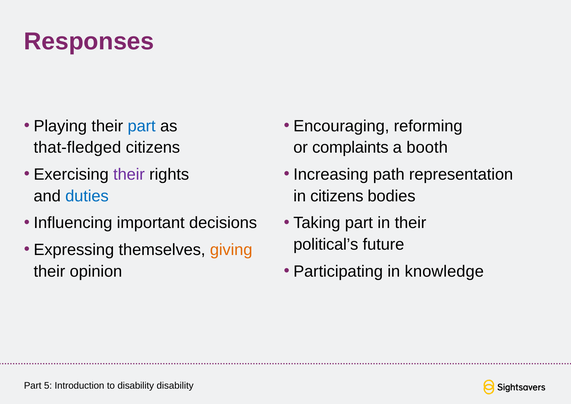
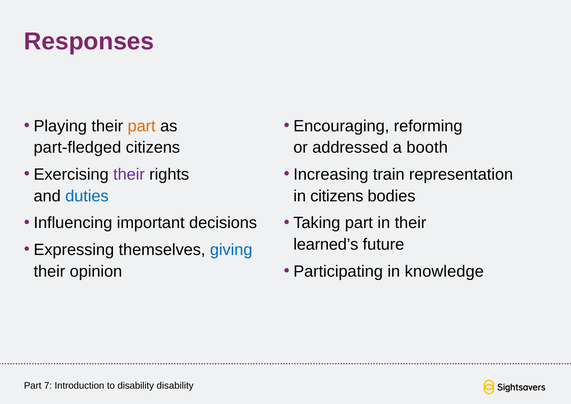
part at (142, 126) colour: blue -> orange
that-fledged: that-fledged -> part-fledged
complaints: complaints -> addressed
path: path -> train
political’s: political’s -> learned’s
giving colour: orange -> blue
5: 5 -> 7
